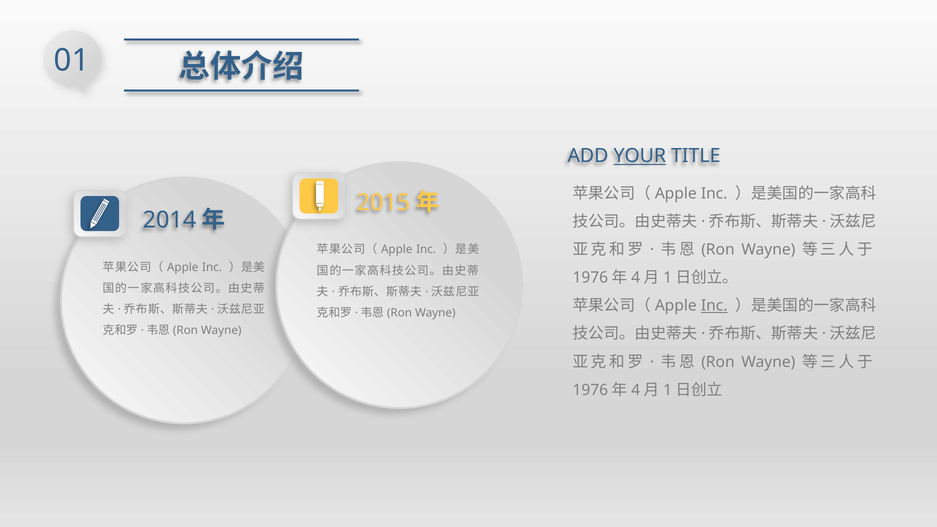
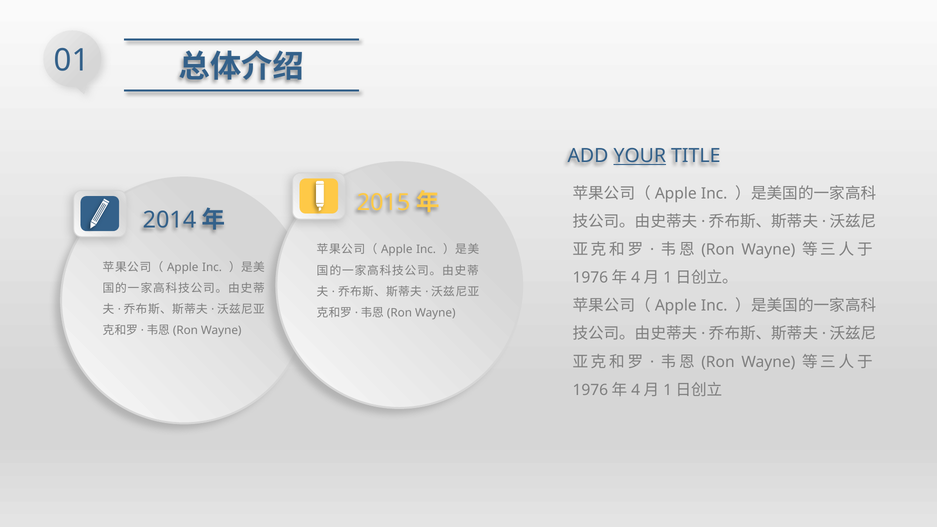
Inc at (714, 306) underline: present -> none
